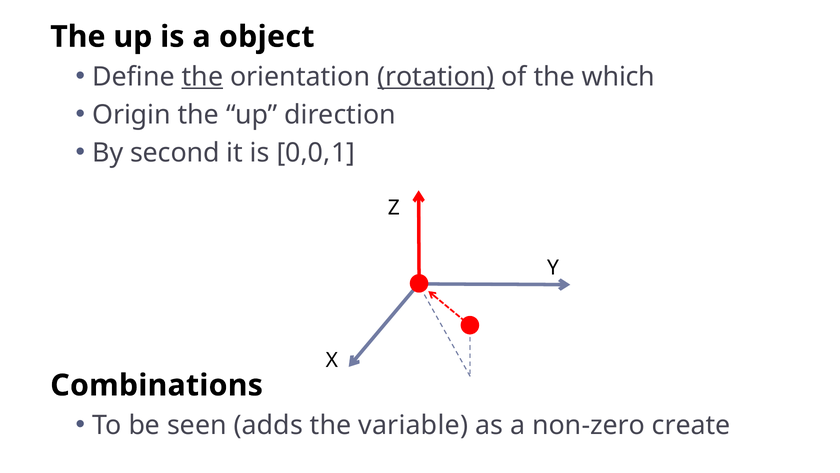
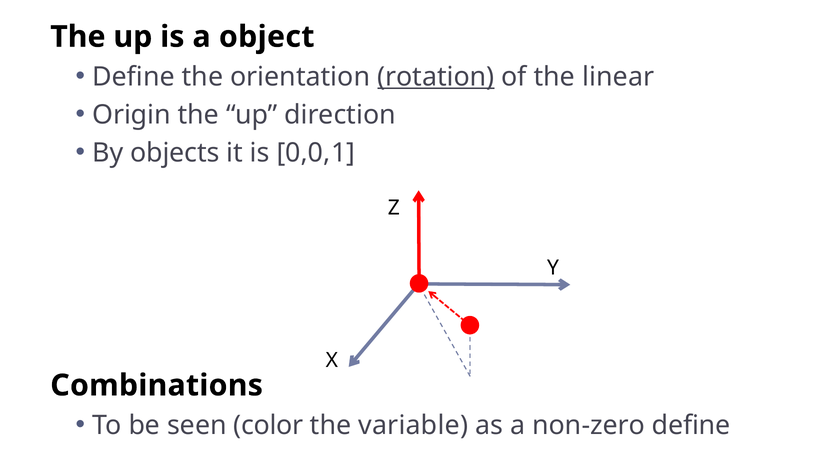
the at (202, 77) underline: present -> none
which: which -> linear
second: second -> objects
adds: adds -> color
non-zero create: create -> define
